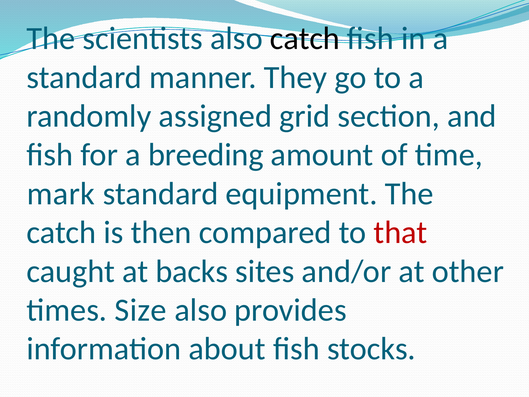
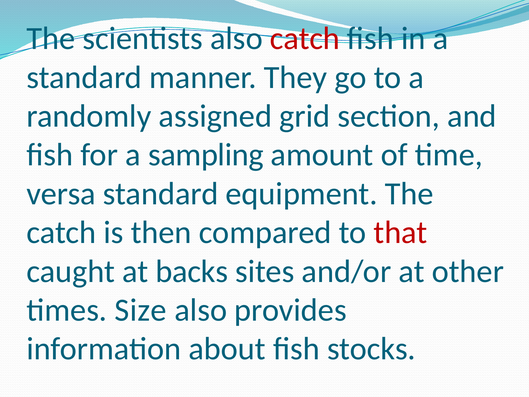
catch at (305, 39) colour: black -> red
breeding: breeding -> sampling
mark: mark -> versa
